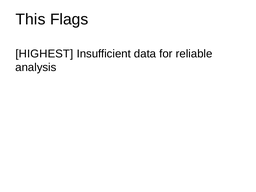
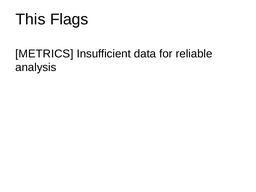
HIGHEST: HIGHEST -> METRICS
